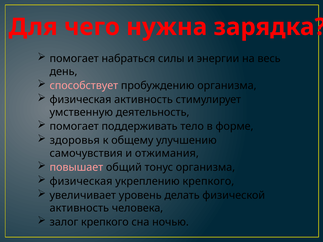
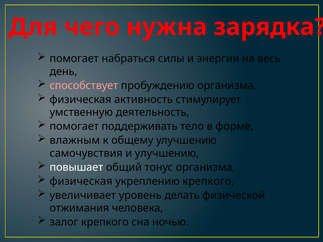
здоровья: здоровья -> влажным
и отжимания: отжимания -> улучшению
повышает colour: pink -> white
активность at (79, 208): активность -> отжимания
